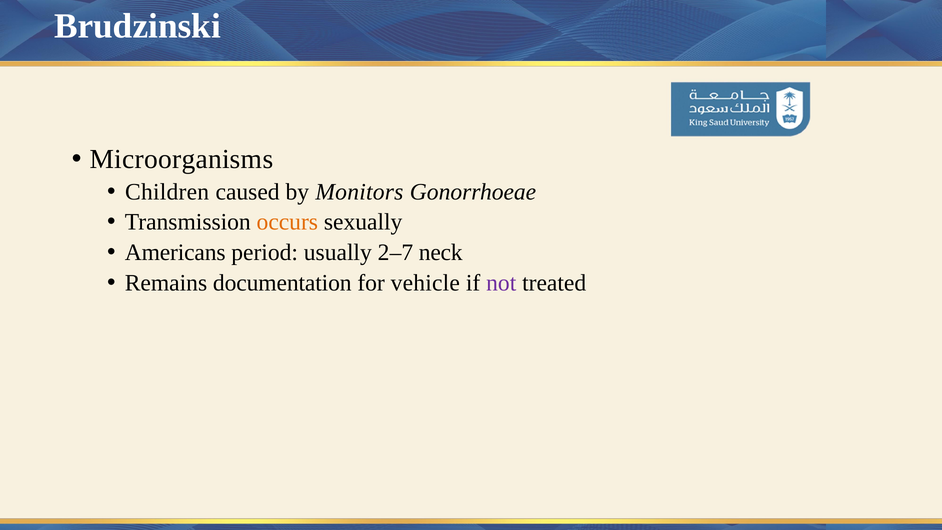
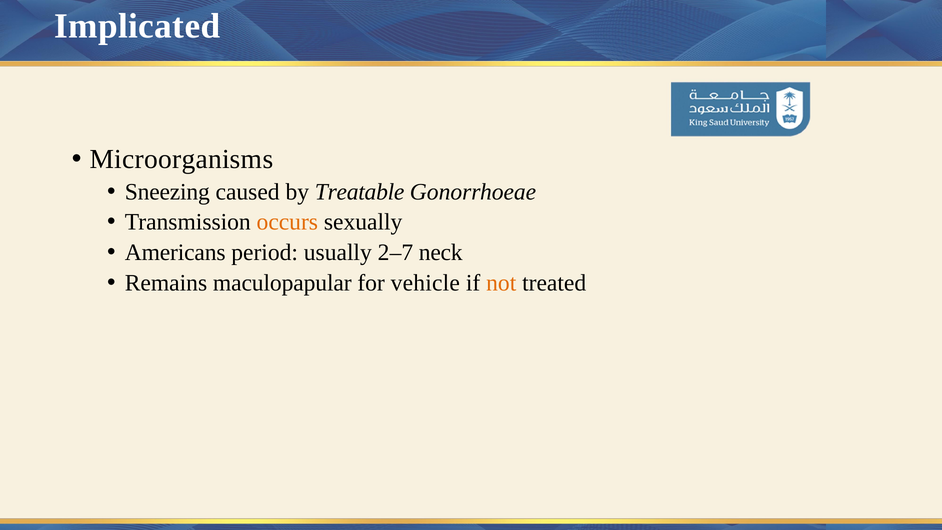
Brudzinski: Brudzinski -> Implicated
Children: Children -> Sneezing
Monitors: Monitors -> Treatable
documentation: documentation -> maculopapular
not colour: purple -> orange
